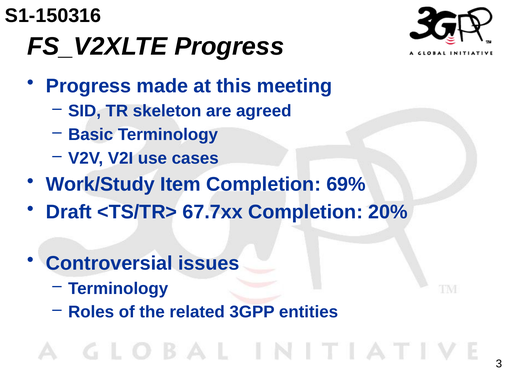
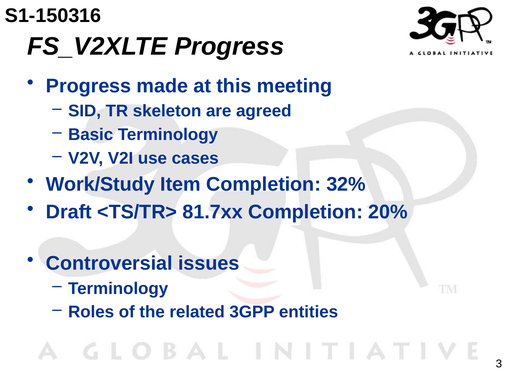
69%: 69% -> 32%
67.7xx: 67.7xx -> 81.7xx
